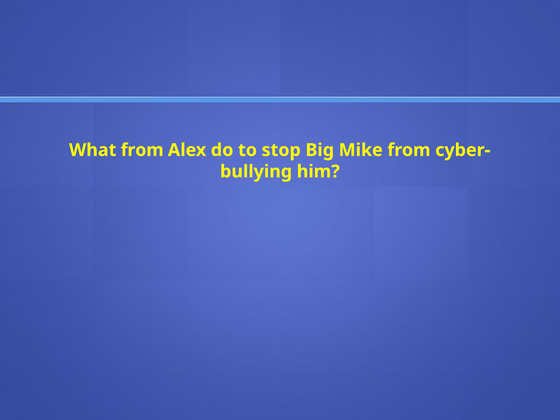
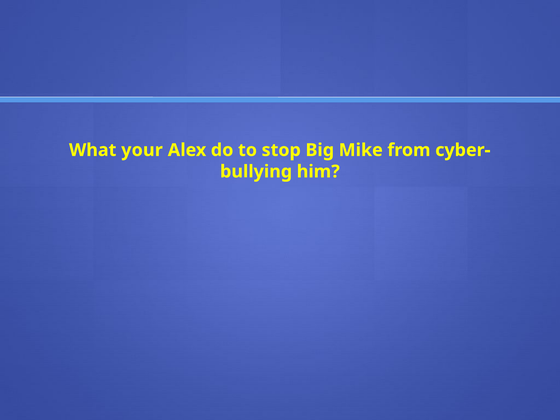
What from: from -> your
